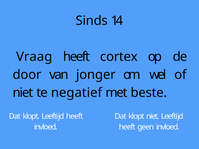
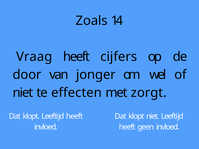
Sinds: Sinds -> Zoals
cortex: cortex -> cĳfers
negatief: negatief -> effecten
beste: beste -> zorgt
